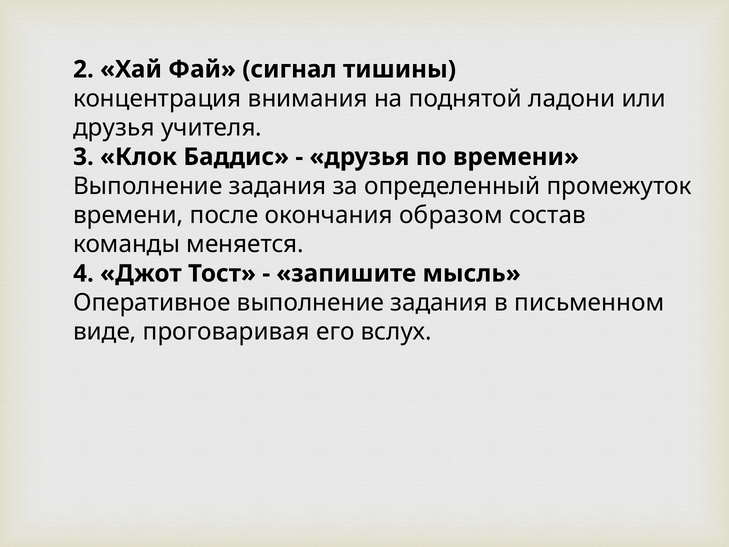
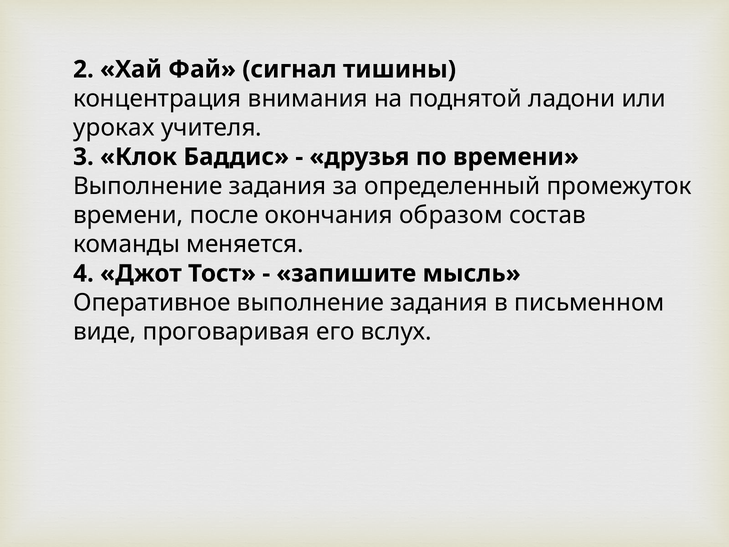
друзья at (114, 128): друзья -> уроках
